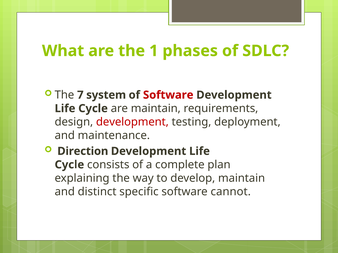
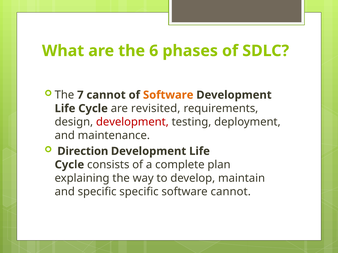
1: 1 -> 6
7 system: system -> cannot
Software at (168, 95) colour: red -> orange
are maintain: maintain -> revisited
and distinct: distinct -> specific
